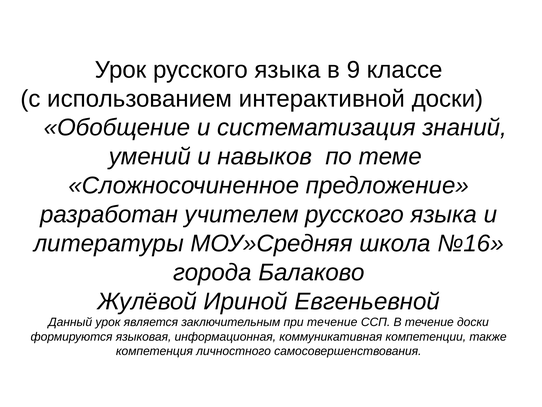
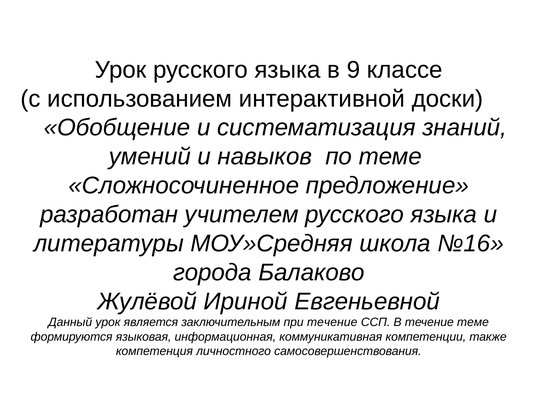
течение доски: доски -> теме
